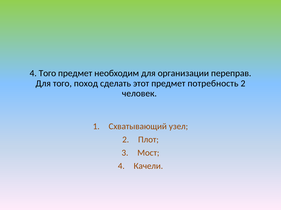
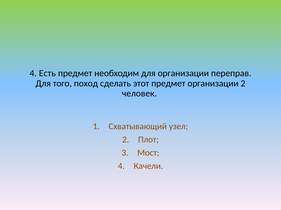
4 Того: Того -> Есть
предмет потребность: потребность -> организации
